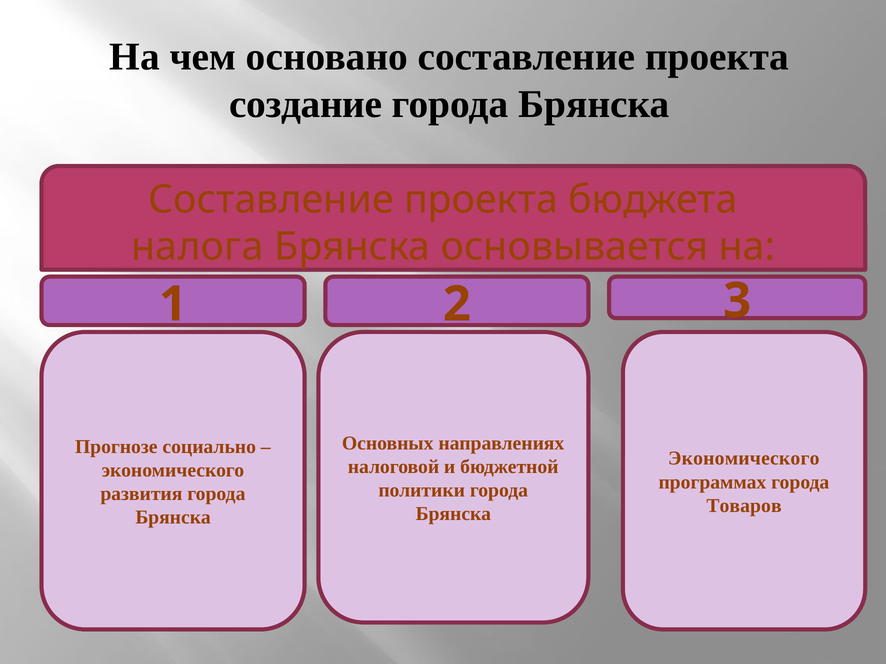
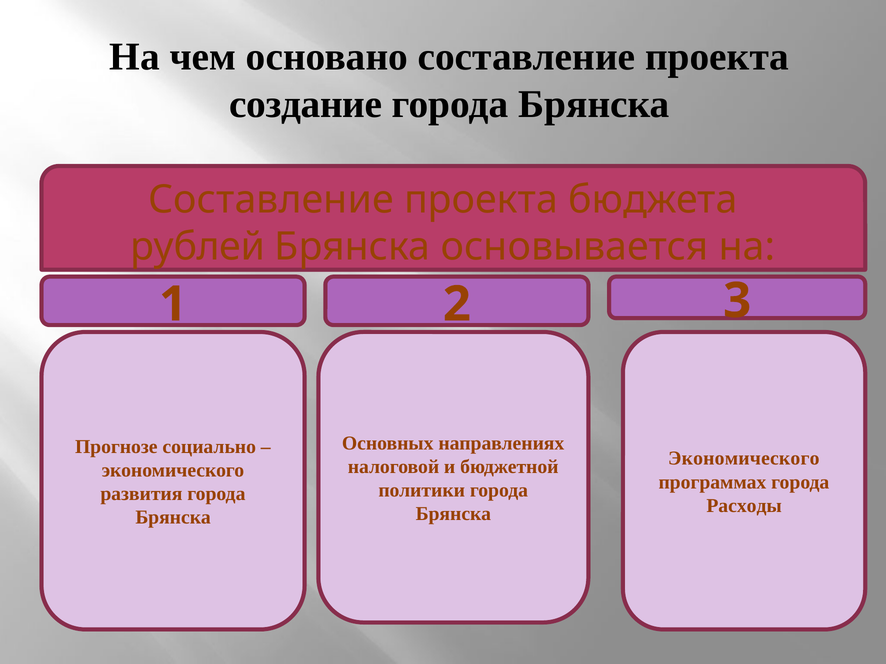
налога: налога -> рублей
Товаров: Товаров -> Расходы
